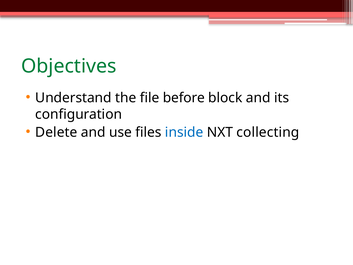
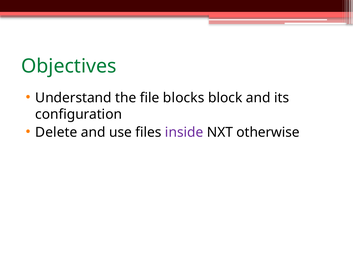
before: before -> blocks
inside colour: blue -> purple
collecting: collecting -> otherwise
